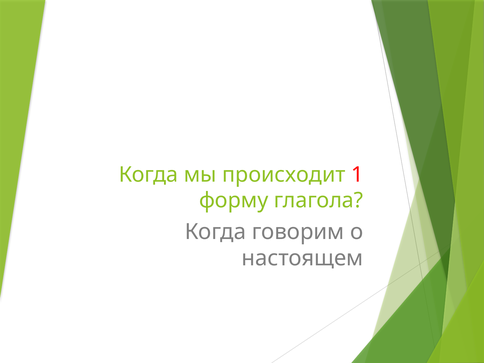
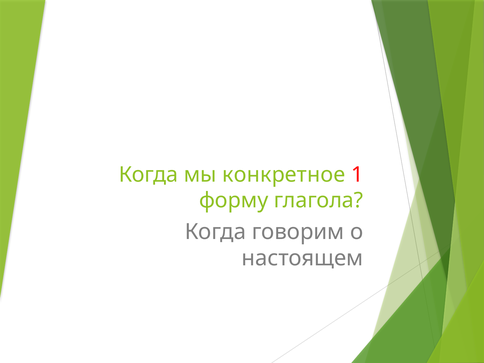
происходит: происходит -> конкретное
